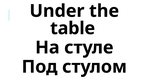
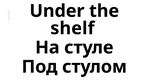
table: table -> shelf
